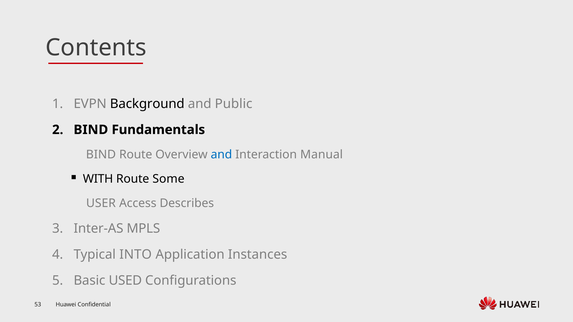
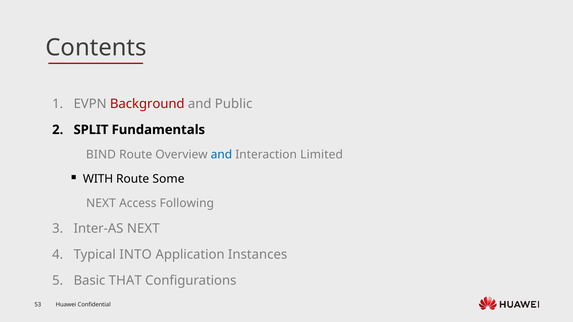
Background colour: black -> red
BIND at (91, 130): BIND -> SPLIT
Manual: Manual -> Limited
USER at (101, 204): USER -> NEXT
Describes: Describes -> Following
Inter-AS MPLS: MPLS -> NEXT
USED: USED -> THAT
